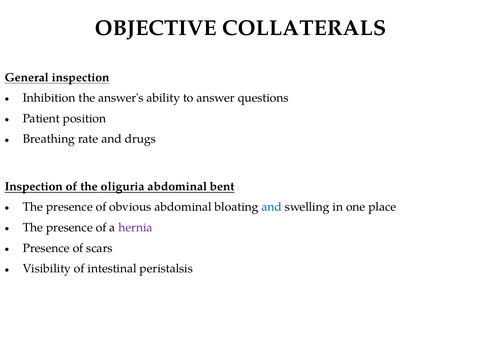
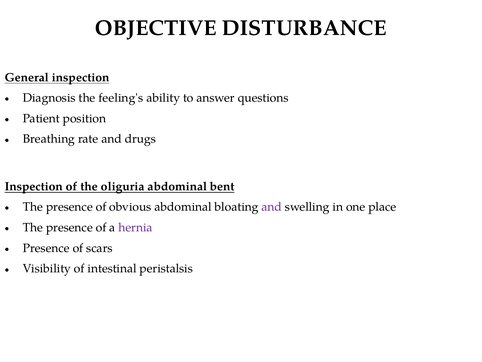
COLLATERALS: COLLATERALS -> DISTURBANCE
Inhibition: Inhibition -> Diagnosis
answer's: answer's -> feeling's
and at (272, 207) colour: blue -> purple
